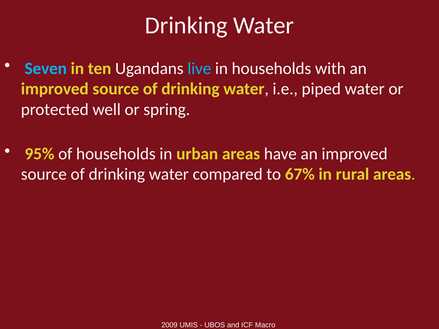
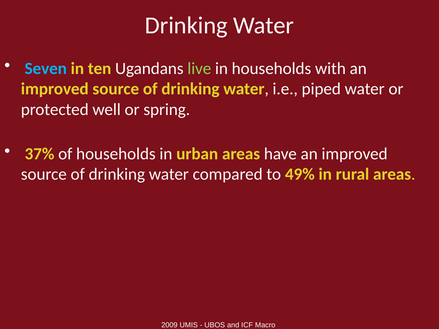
live colour: light blue -> light green
95%: 95% -> 37%
67%: 67% -> 49%
